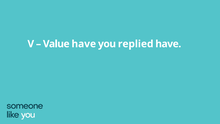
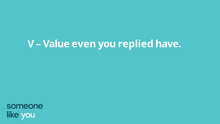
Value have: have -> even
